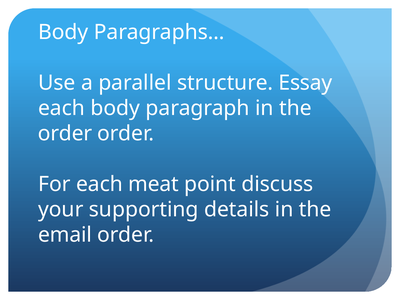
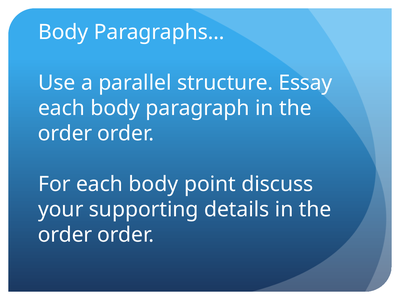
For each meat: meat -> body
email at (65, 235): email -> order
